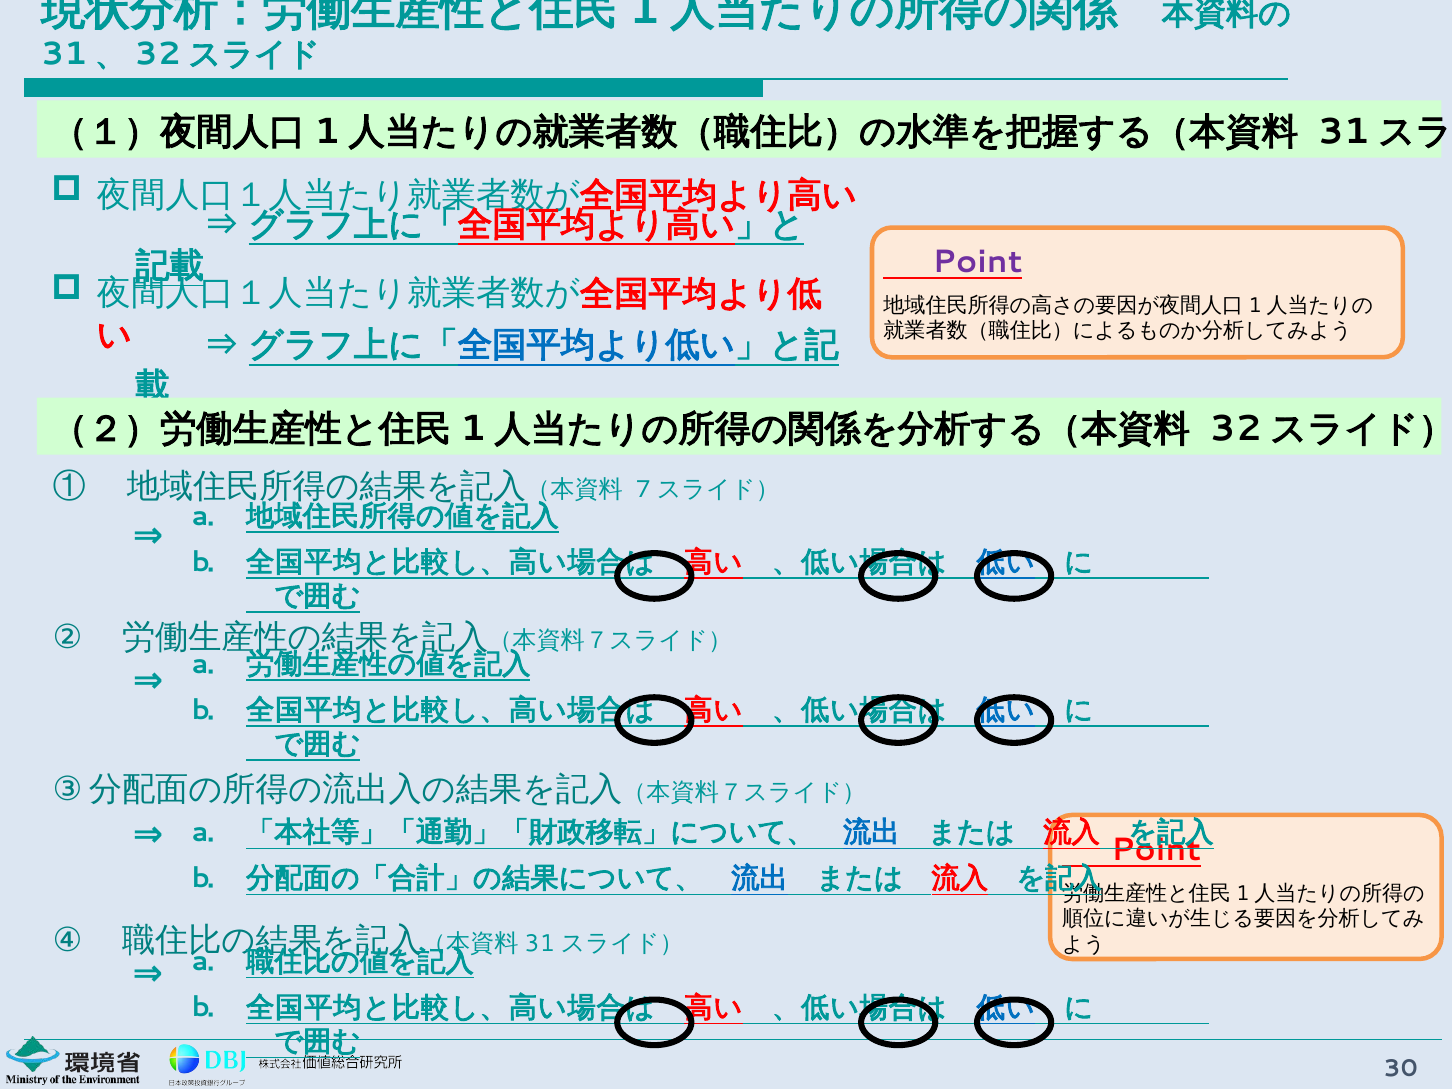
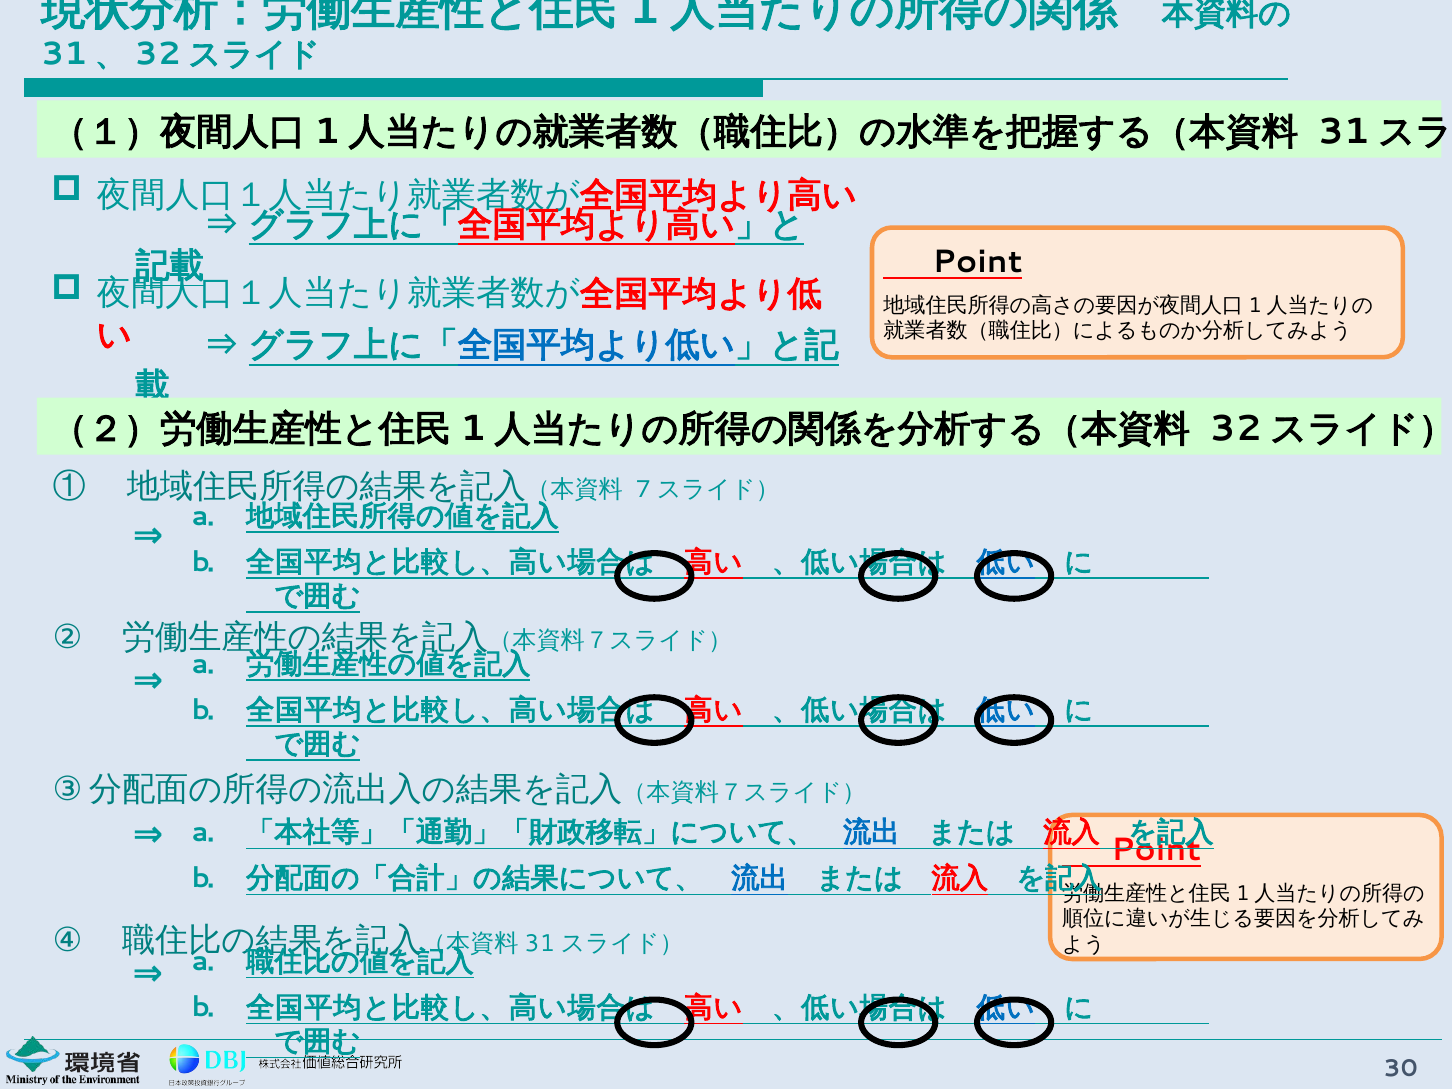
Point at (977, 262) colour: purple -> black
